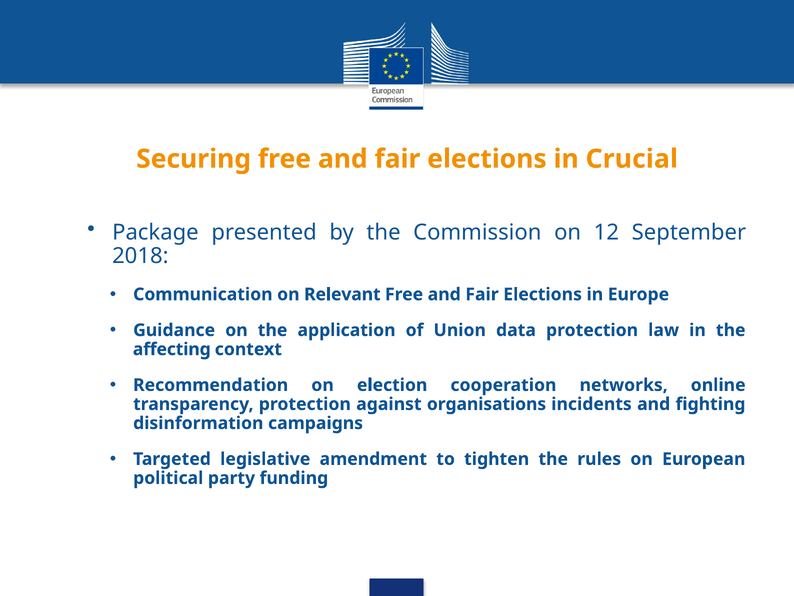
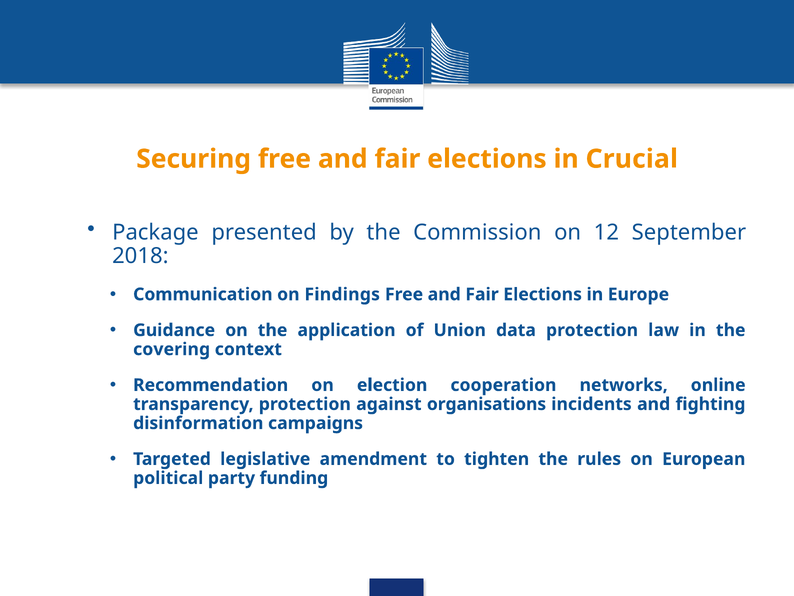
Relevant: Relevant -> Findings
affecting: affecting -> covering
